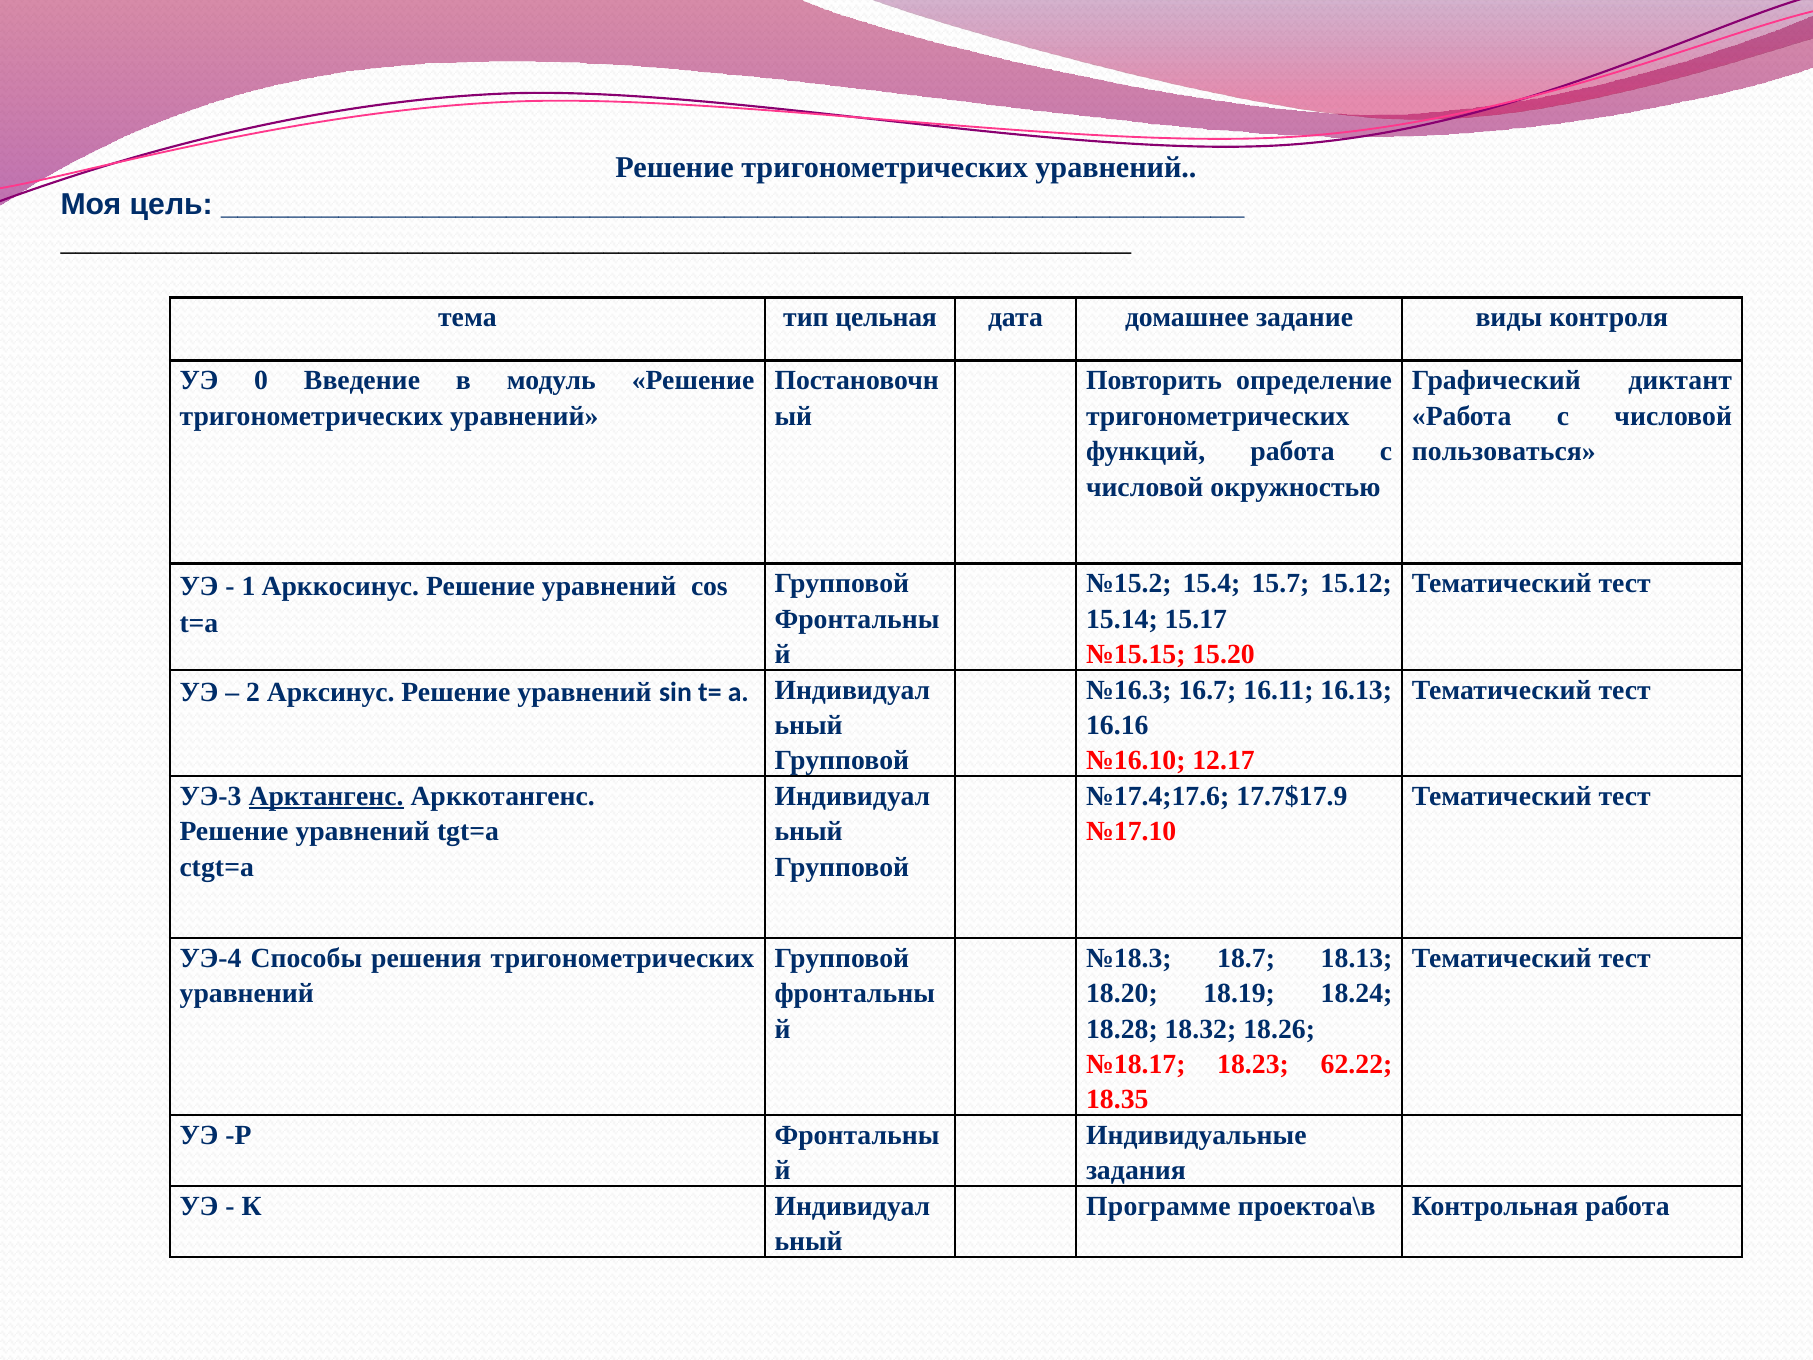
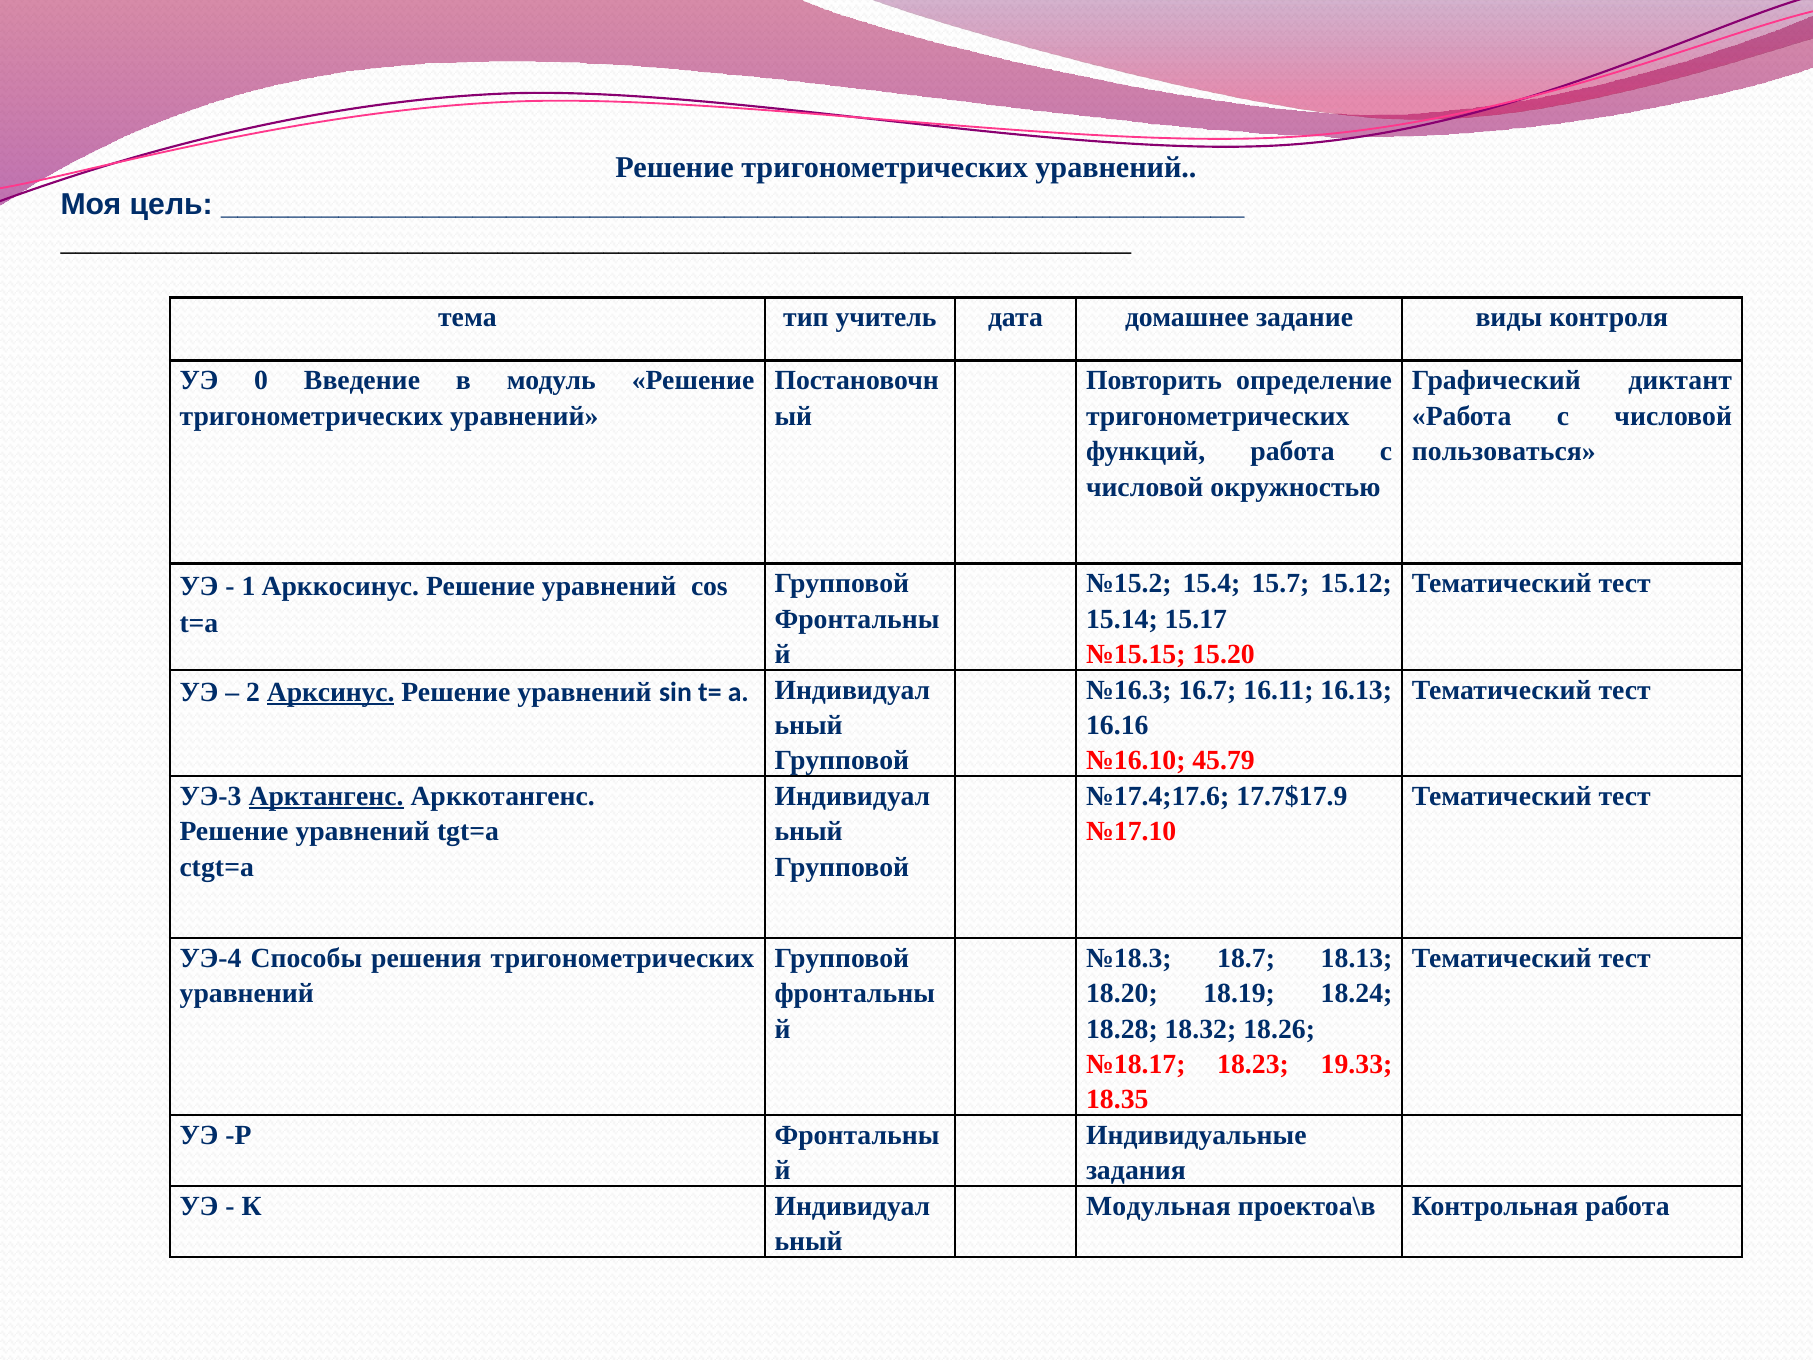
цельная: цельная -> учитель
Арксинус underline: none -> present
12.17: 12.17 -> 45.79
62.22: 62.22 -> 19.33
Программе: Программе -> Модульная
